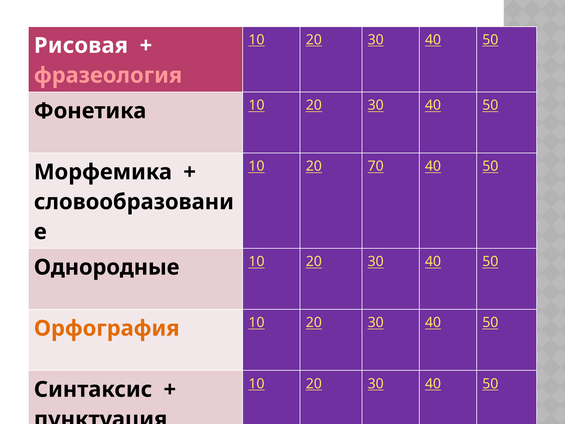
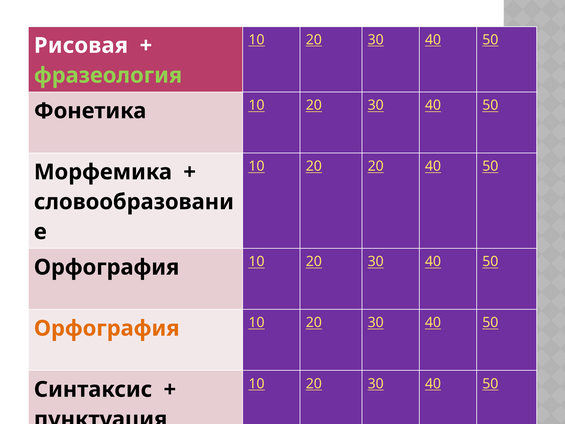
фразеология colour: pink -> light green
20 70: 70 -> 20
Однородные at (107, 267): Однородные -> Орфография
